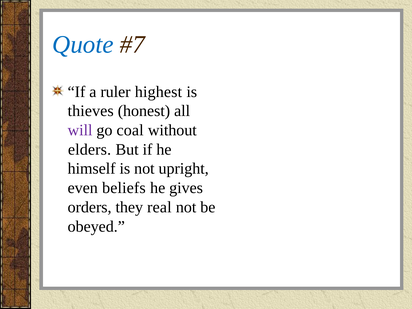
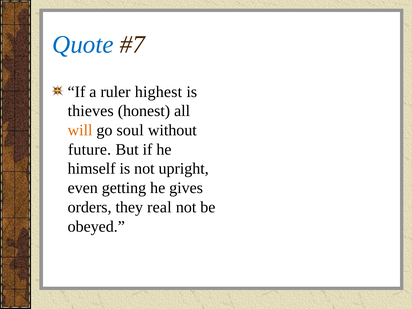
will colour: purple -> orange
coal: coal -> soul
elders: elders -> future
beliefs: beliefs -> getting
